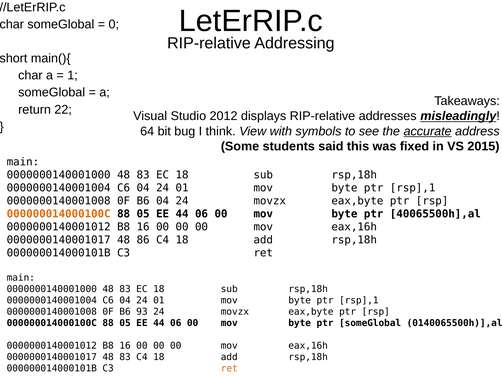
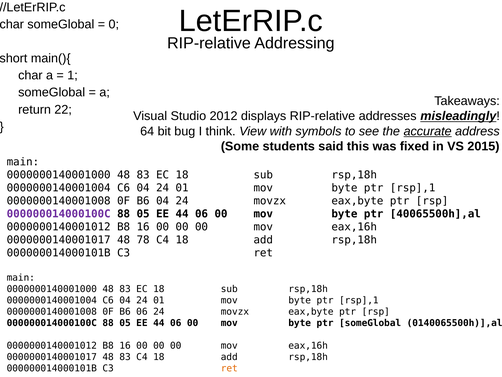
000000014000100C at (59, 214) colour: orange -> purple
86: 86 -> 78
B6 93: 93 -> 06
